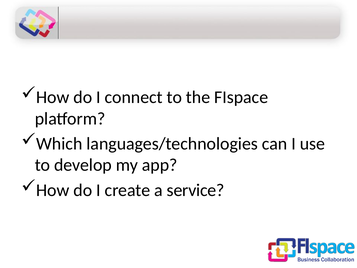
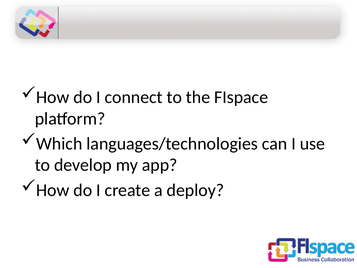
service: service -> deploy
